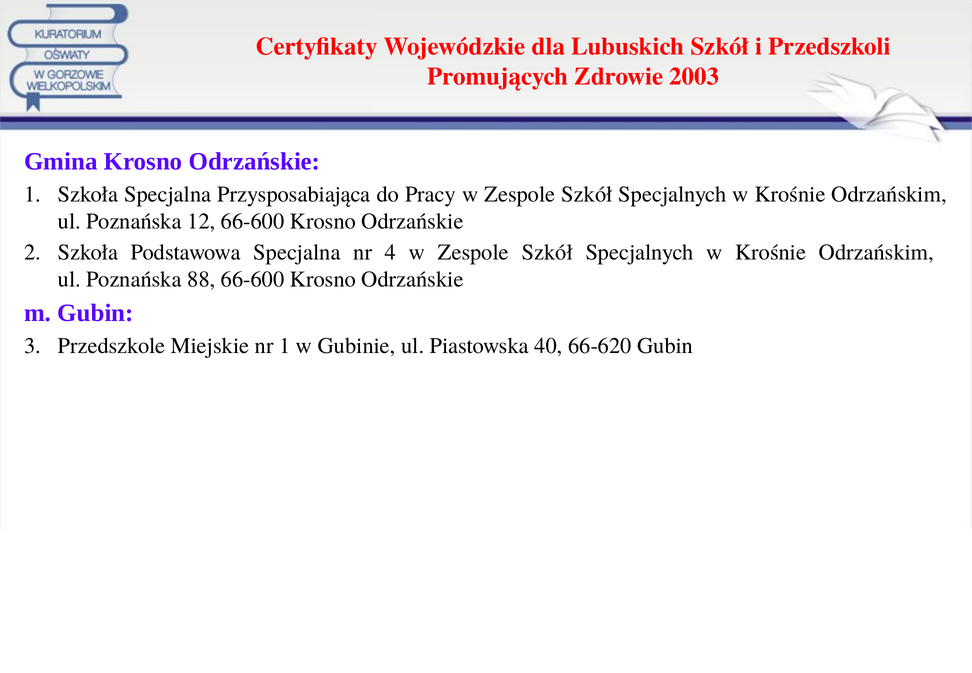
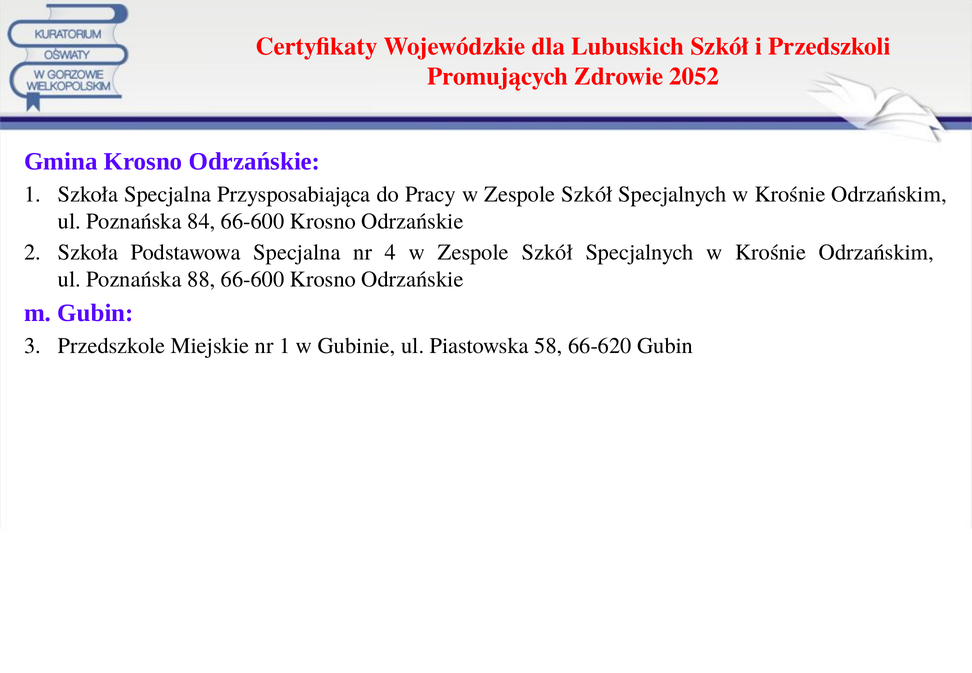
2003: 2003 -> 2052
12: 12 -> 84
40: 40 -> 58
